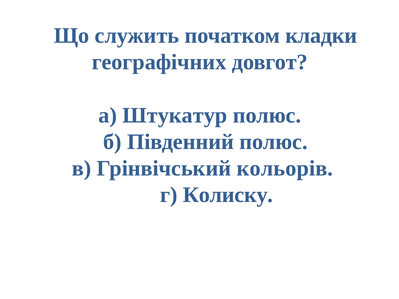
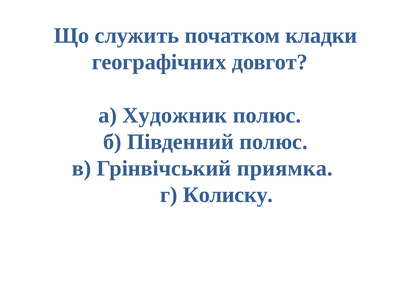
Штукатур: Штукатур -> Художник
кольорів: кольорів -> приямка
